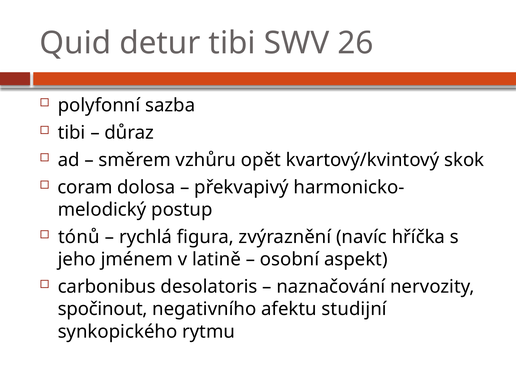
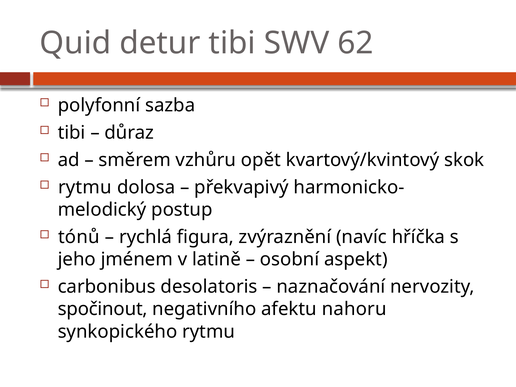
26: 26 -> 62
coram at (85, 187): coram -> rytmu
studijní: studijní -> nahoru
